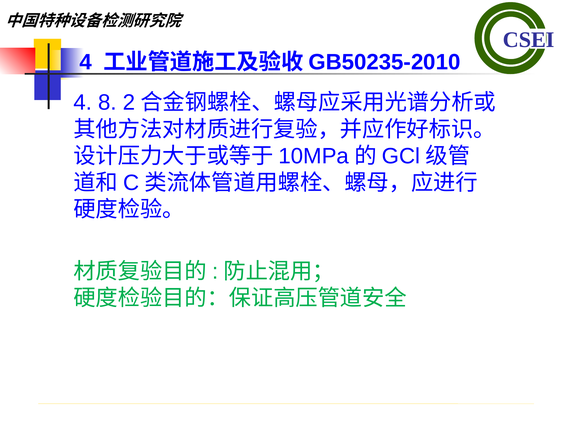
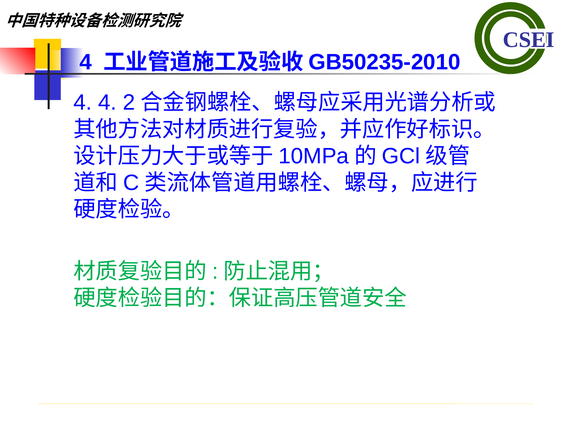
4 8: 8 -> 4
